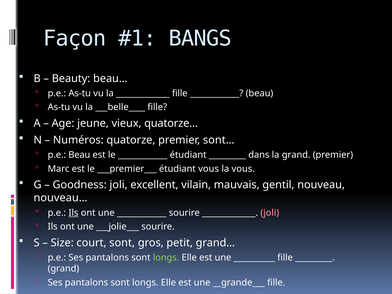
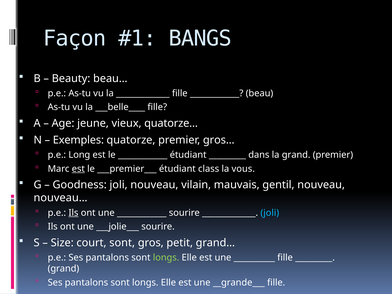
Numéros: Numéros -> Exemples
sont…: sont… -> gros…
p.e Beau: Beau -> Long
est at (78, 169) underline: none -> present
étudiant vous: vous -> class
joli excellent: excellent -> nouveau
joli at (270, 213) colour: pink -> light blue
